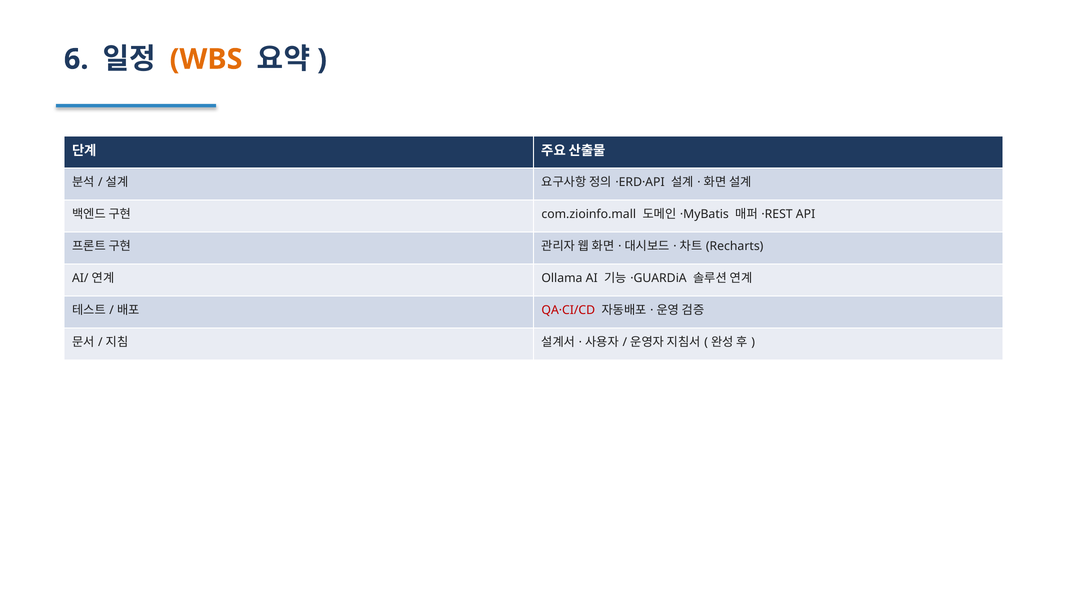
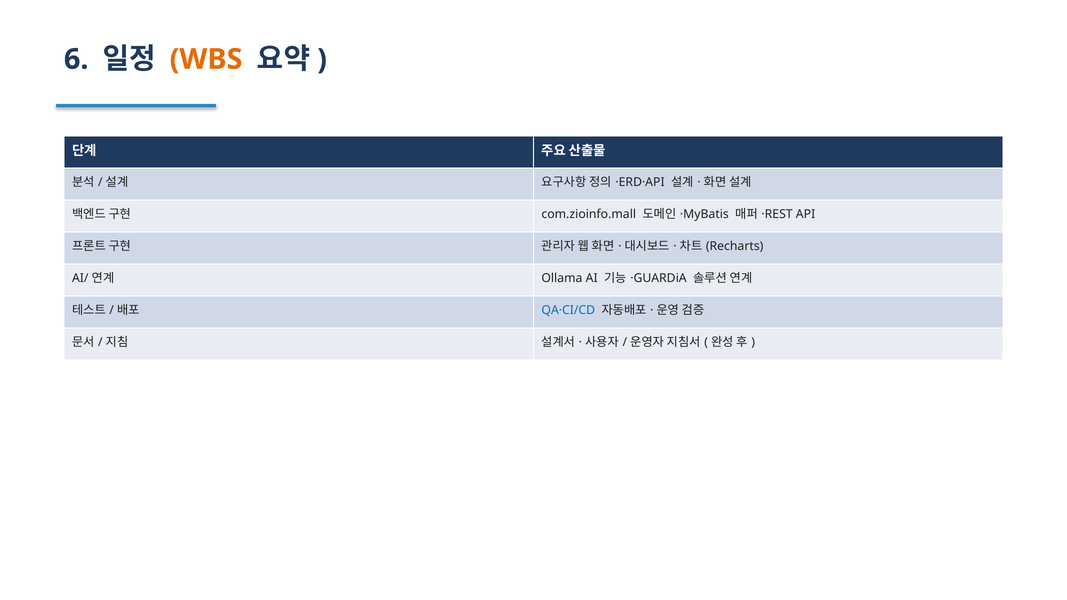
QA·CI/CD colour: red -> blue
